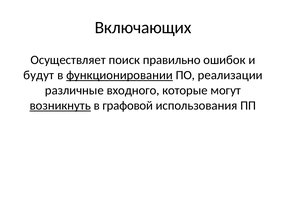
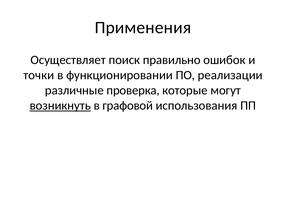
Включающих: Включающих -> Применения
будут: будут -> точки
функционировании underline: present -> none
входного: входного -> проверка
